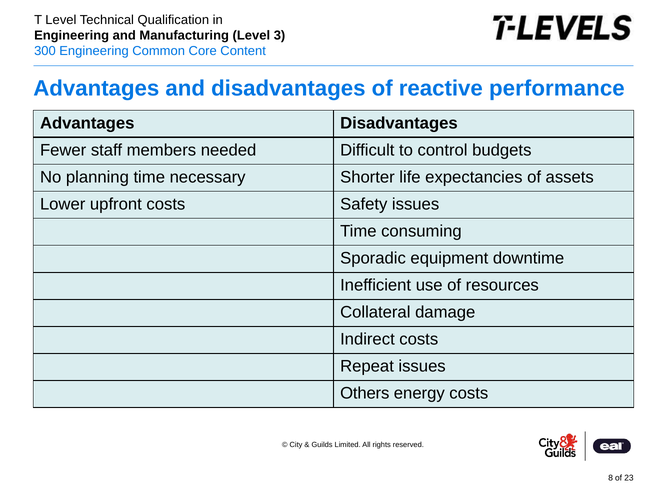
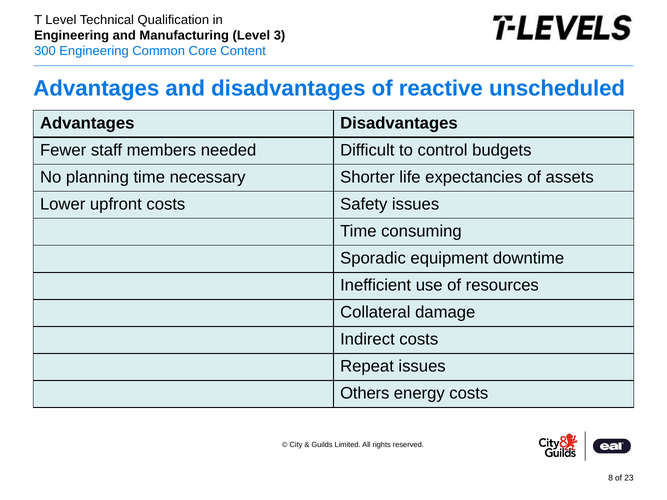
performance: performance -> unscheduled
